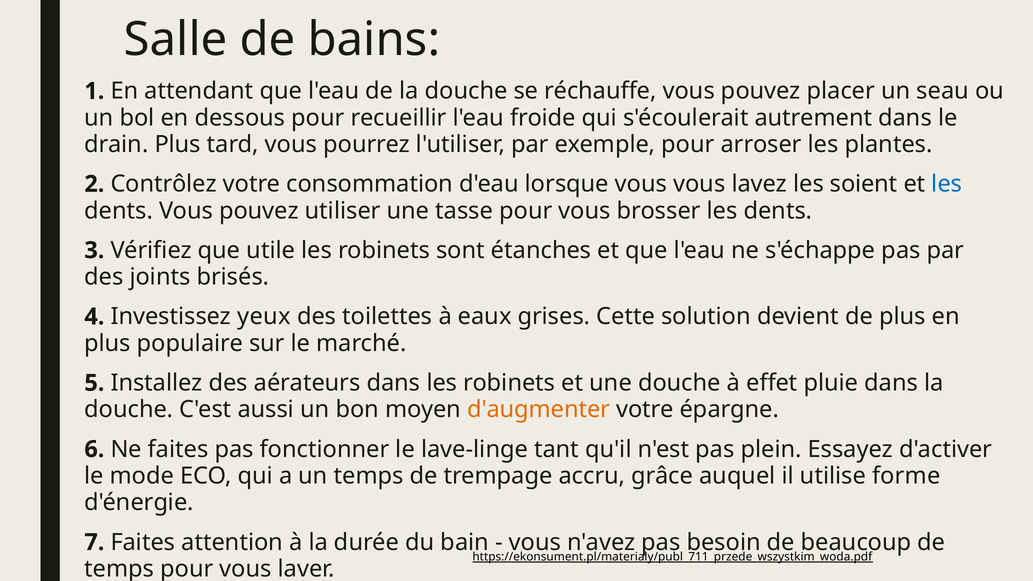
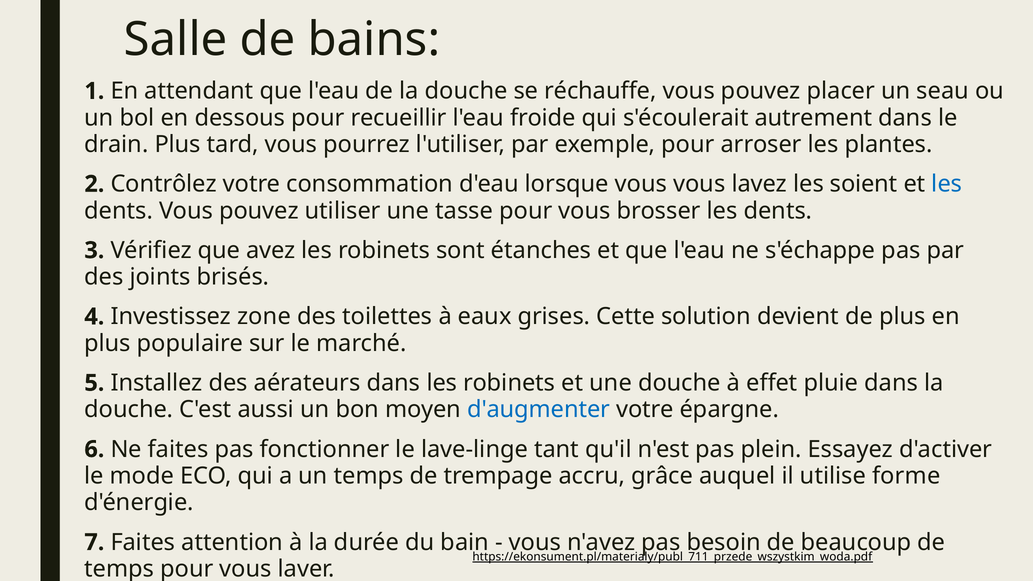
utile: utile -> avez
yeux: yeux -> zone
d'augmenter colour: orange -> blue
